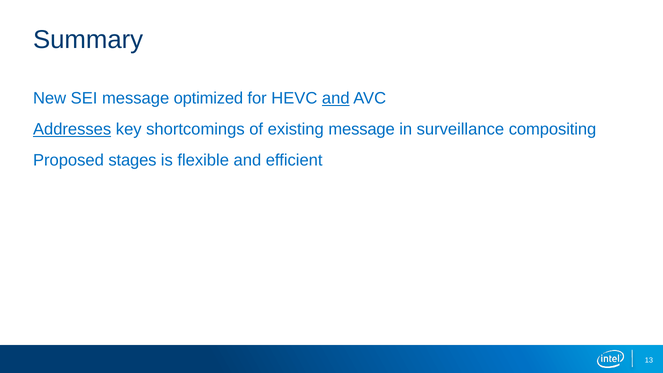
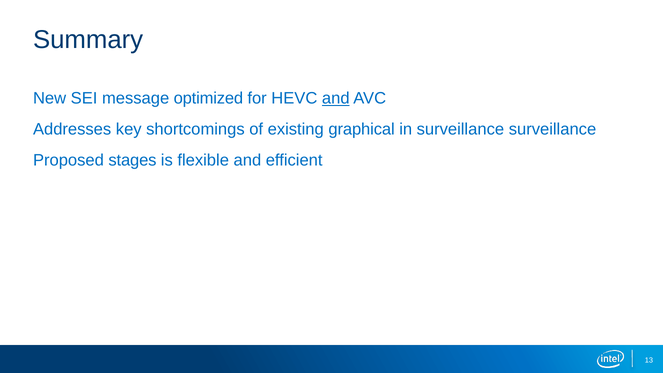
Addresses underline: present -> none
existing message: message -> graphical
surveillance compositing: compositing -> surveillance
